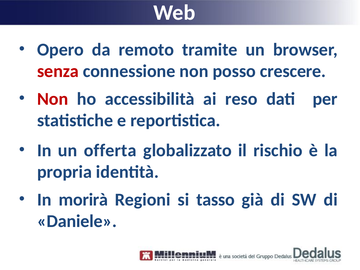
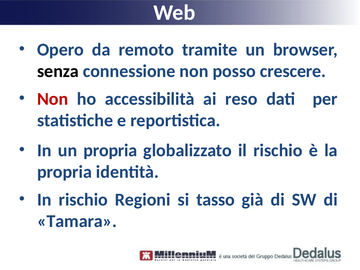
senza colour: red -> black
un offerta: offerta -> propria
In morirà: morirà -> rischio
Daniele: Daniele -> Tamara
